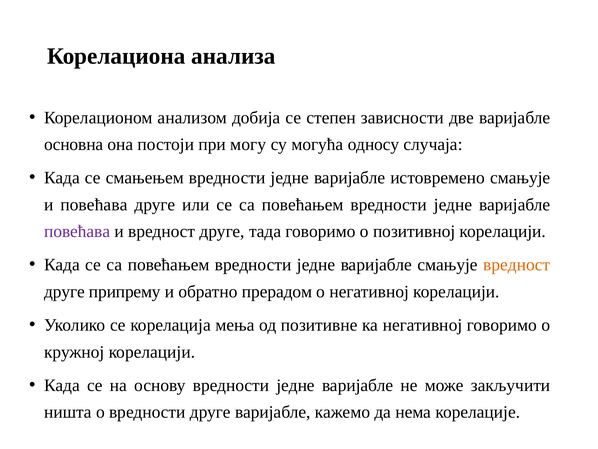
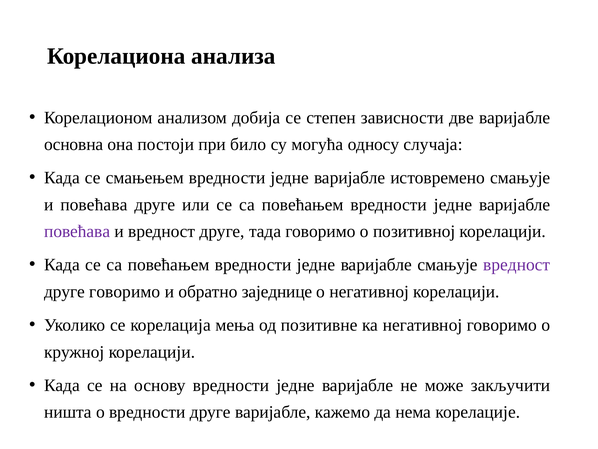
могу: могу -> било
вредност at (517, 265) colour: orange -> purple
друге припрему: припрему -> говоримо
прерадом: прерадом -> заједнице
